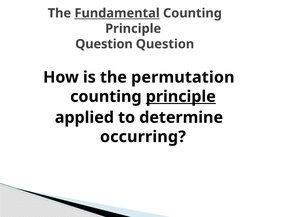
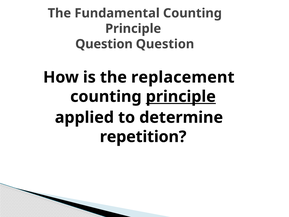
Fundamental underline: present -> none
permutation: permutation -> replacement
occurring: occurring -> repetition
